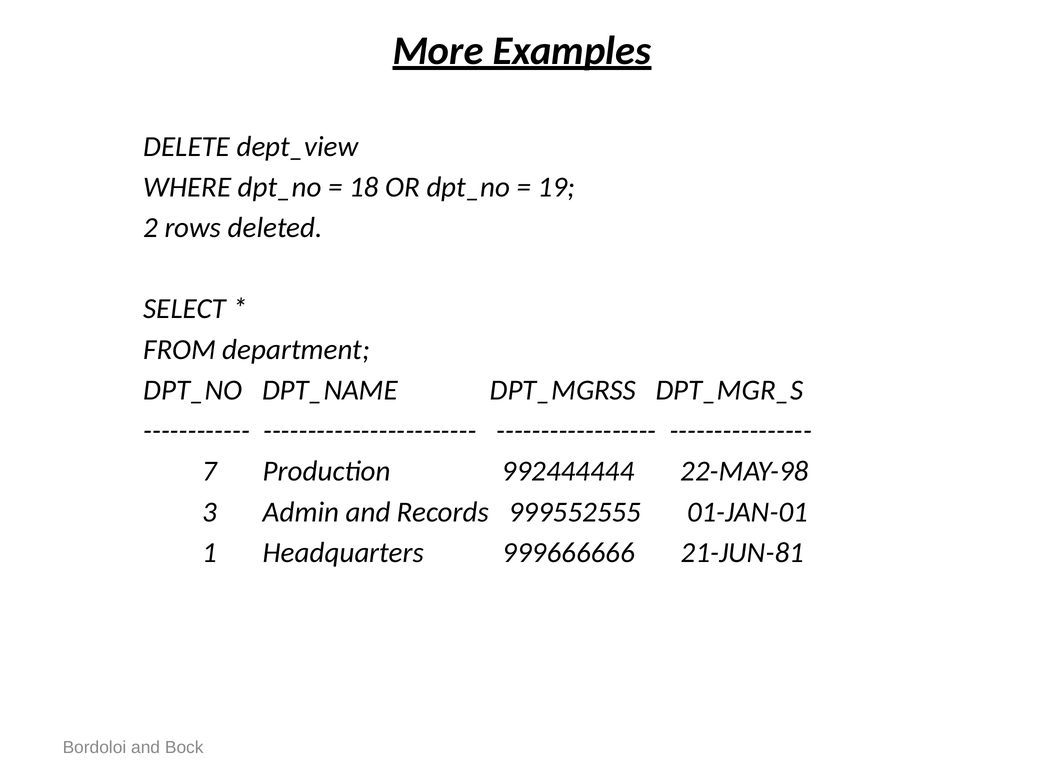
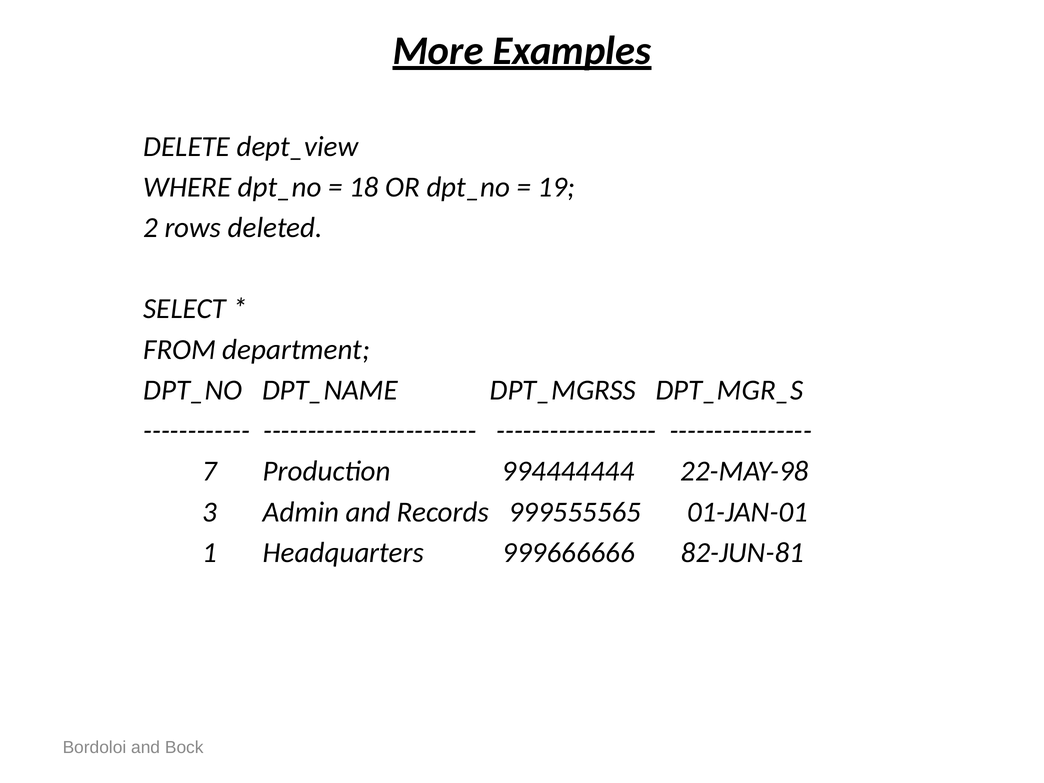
992444444: 992444444 -> 994444444
999552555: 999552555 -> 999555565
21-JUN-81: 21-JUN-81 -> 82-JUN-81
